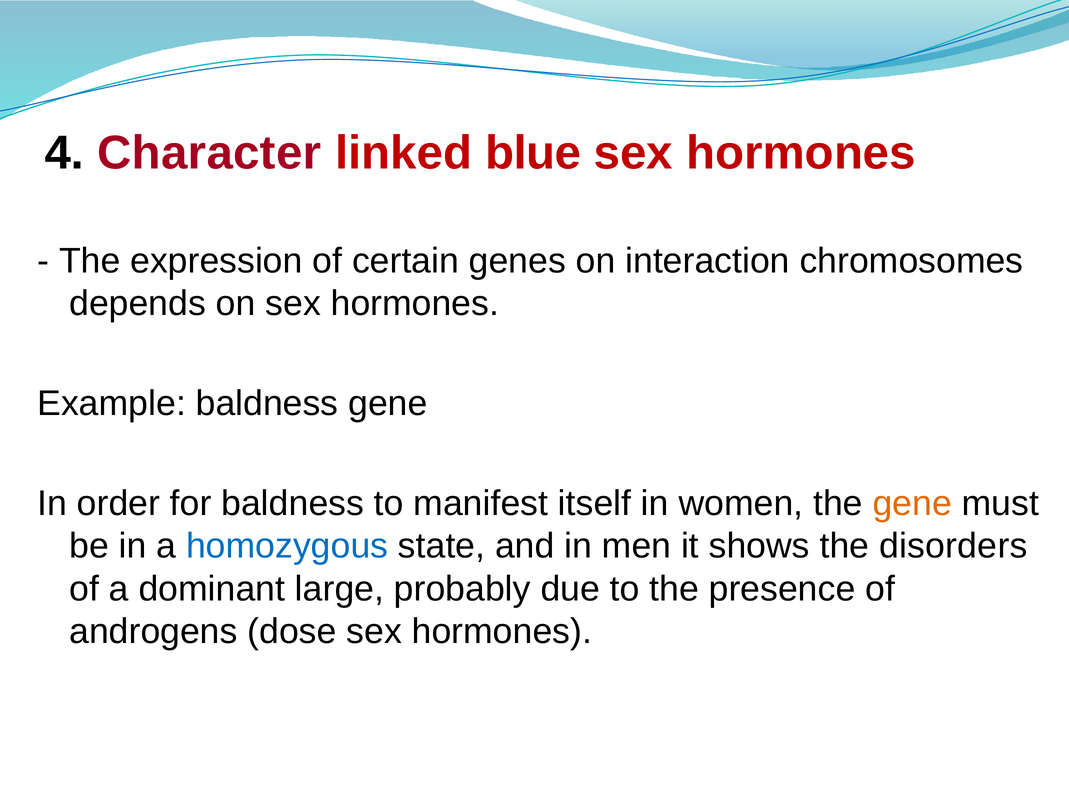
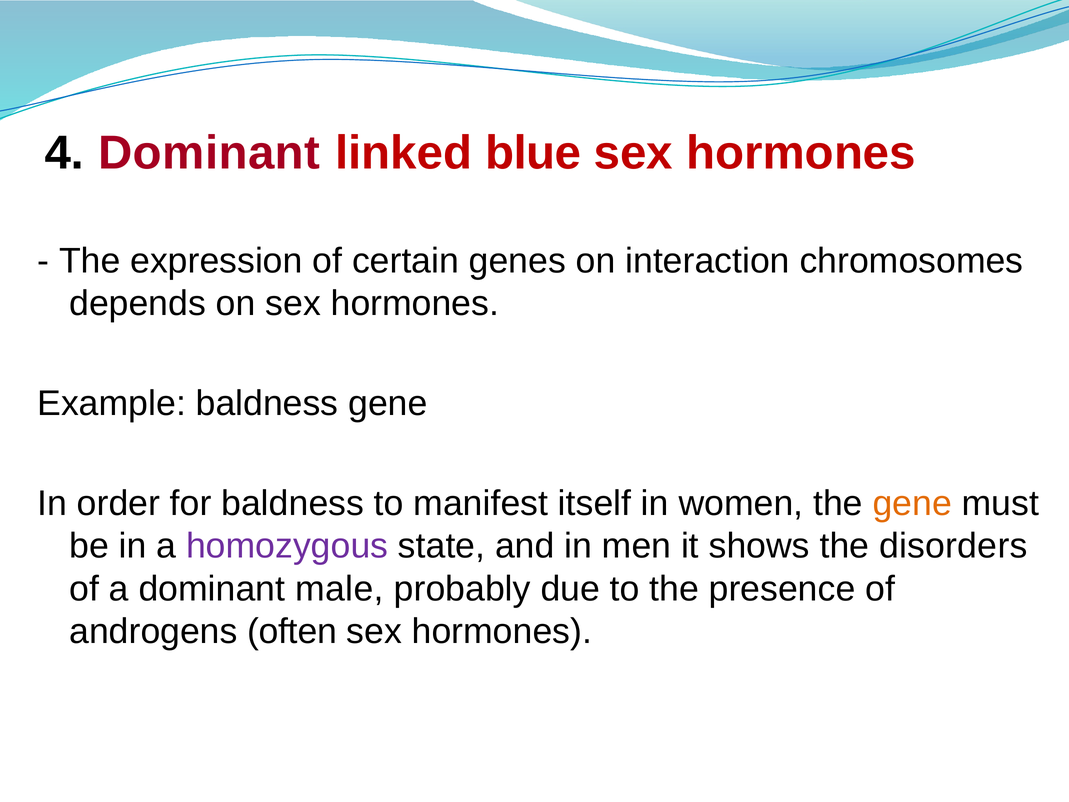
4 Character: Character -> Dominant
homozygous colour: blue -> purple
large: large -> male
dose: dose -> often
